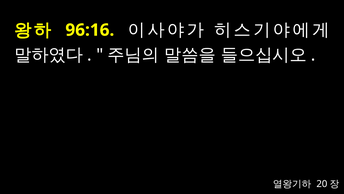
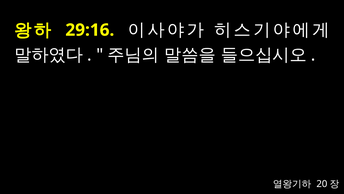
96:16: 96:16 -> 29:16
